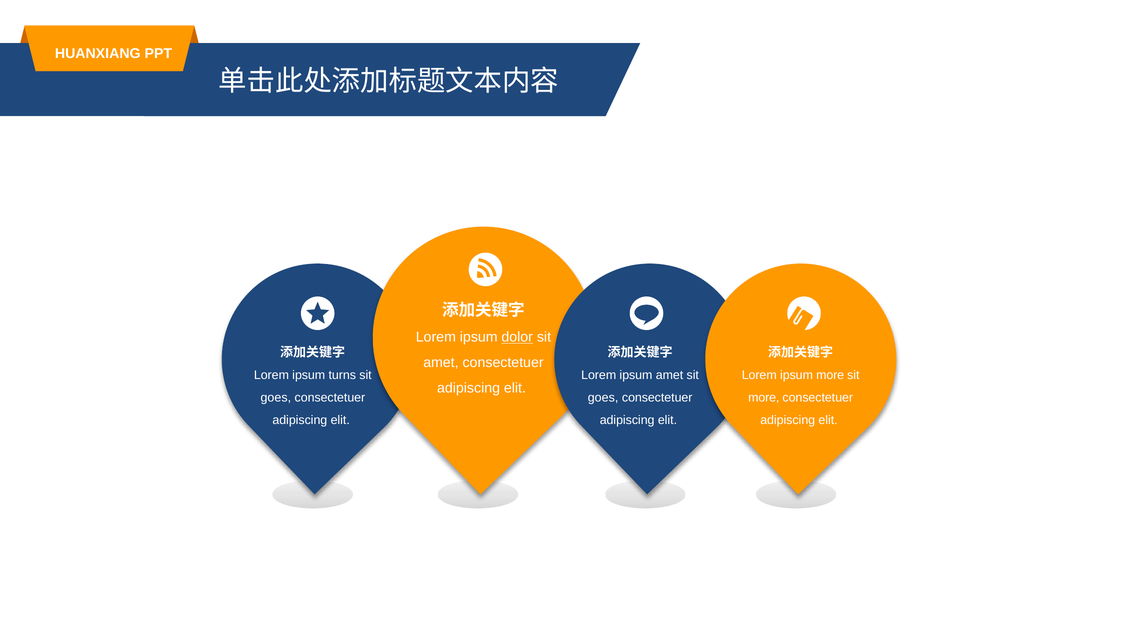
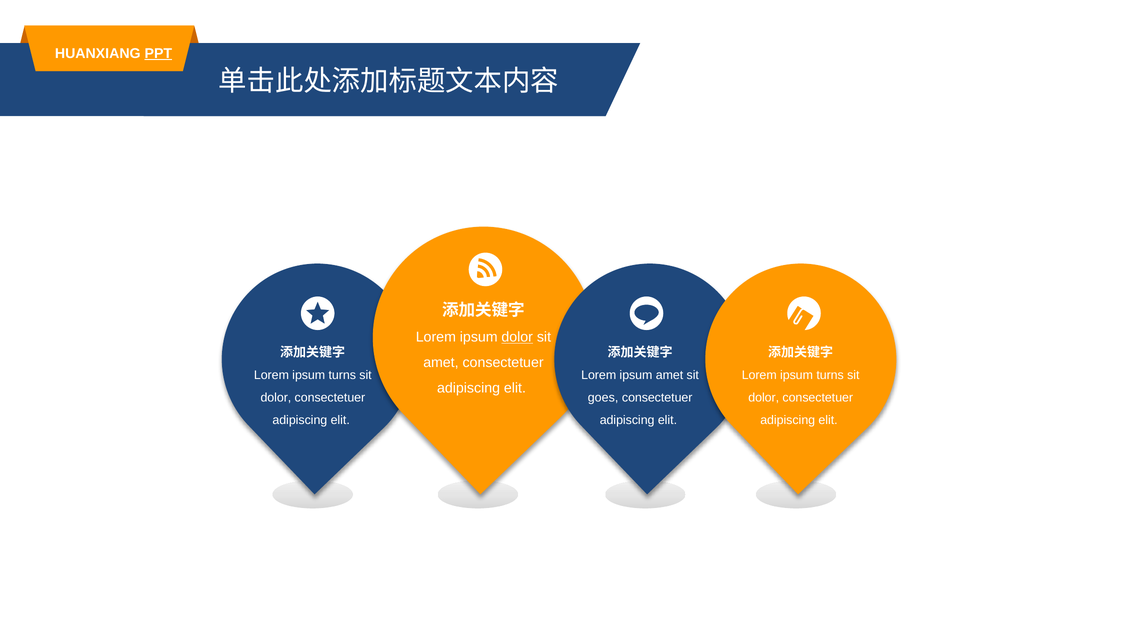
PPT underline: none -> present
more at (830, 375): more -> turns
goes at (276, 397): goes -> dolor
more at (764, 397): more -> dolor
